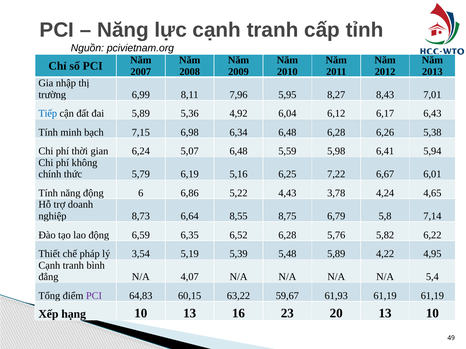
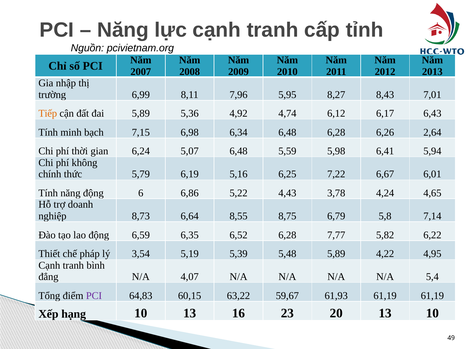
Tiếp colour: blue -> orange
6,04: 6,04 -> 4,74
5,38: 5,38 -> 2,64
5,76: 5,76 -> 7,77
